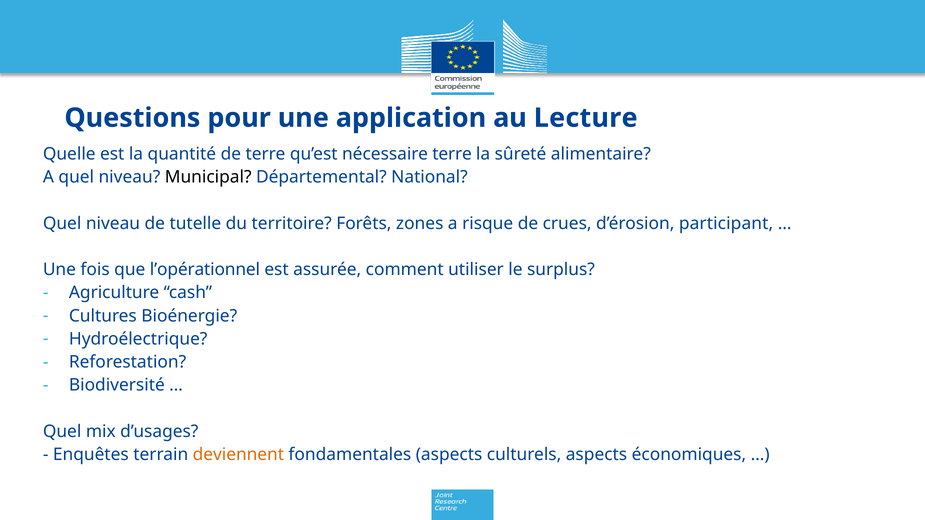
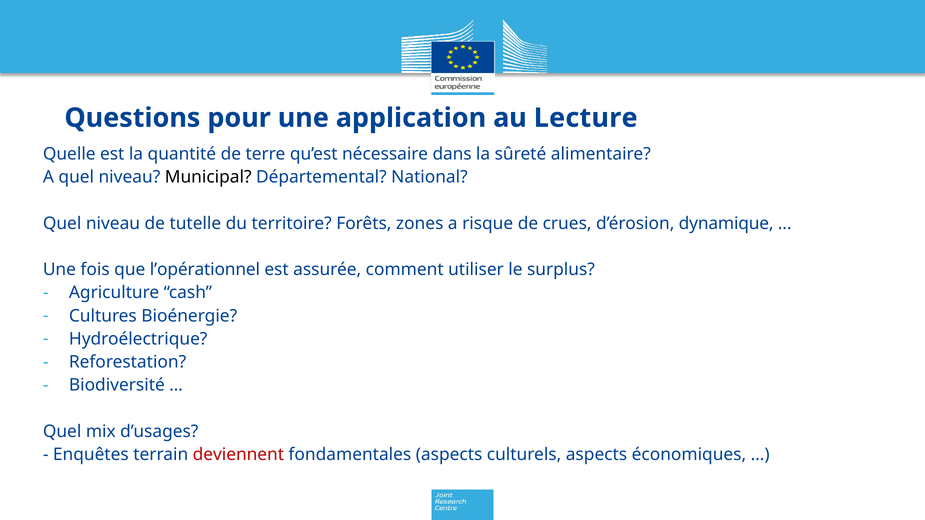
nécessaire terre: terre -> dans
participant: participant -> dynamique
deviennent colour: orange -> red
